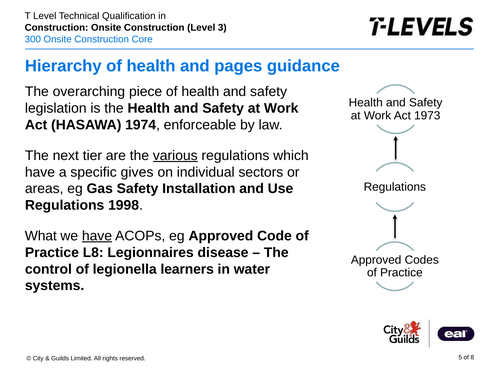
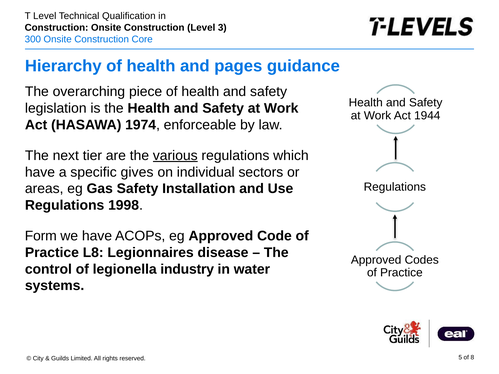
1973: 1973 -> 1944
What: What -> Form
have at (97, 236) underline: present -> none
learners: learners -> industry
